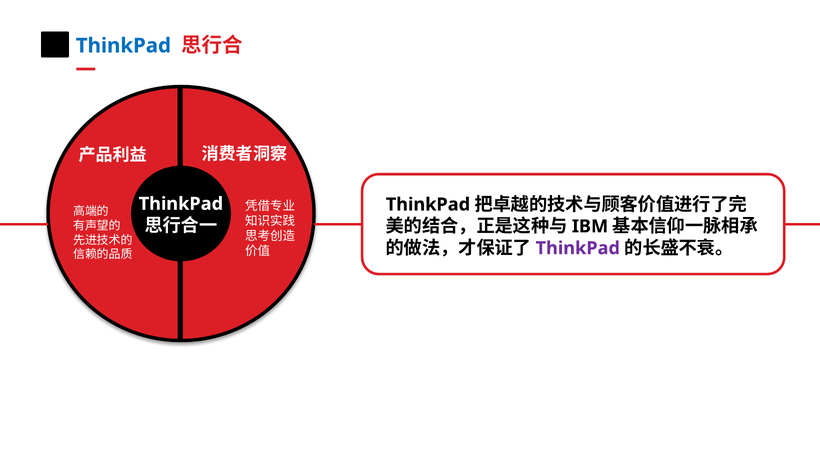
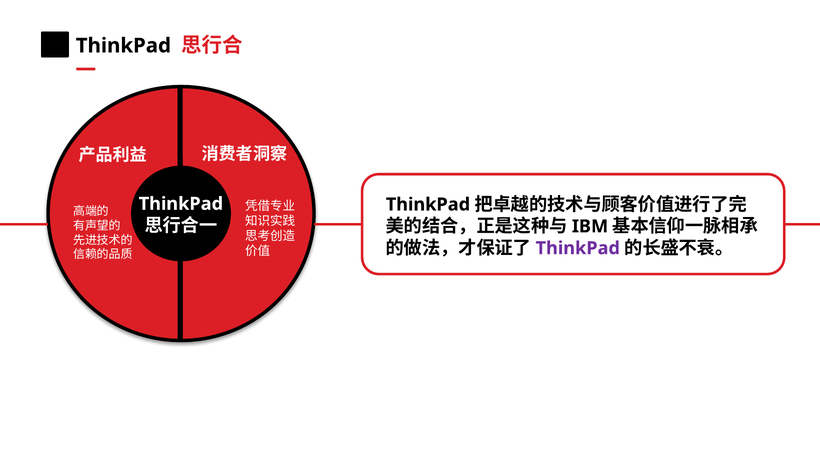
ThinkPad at (123, 46) colour: blue -> black
